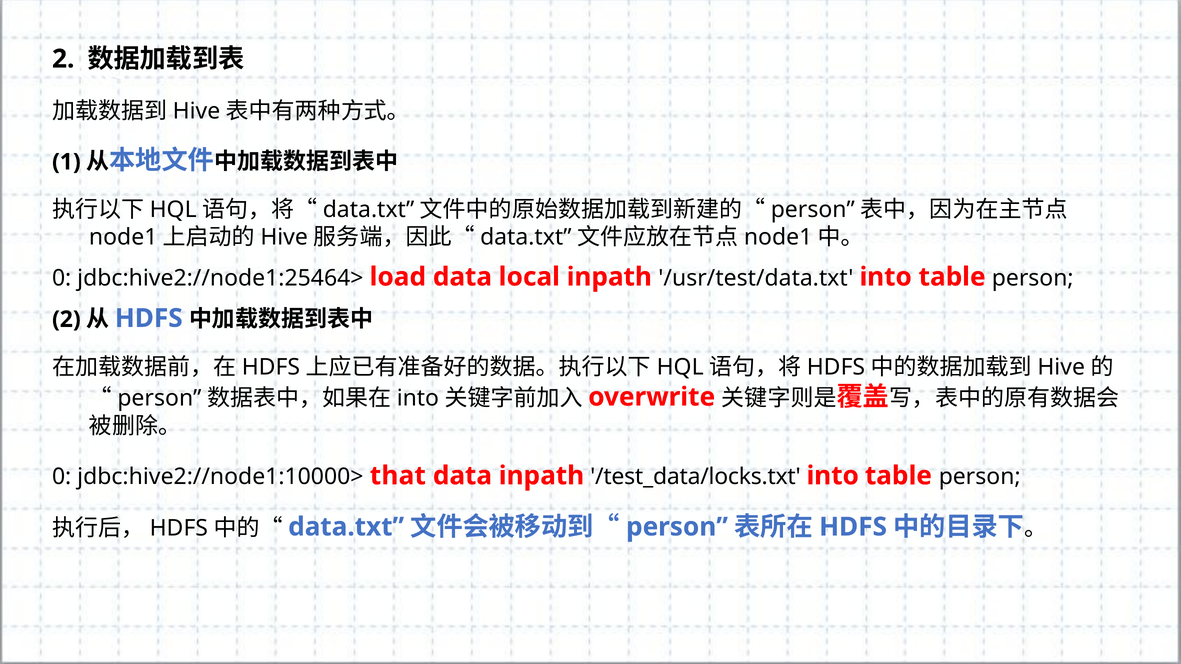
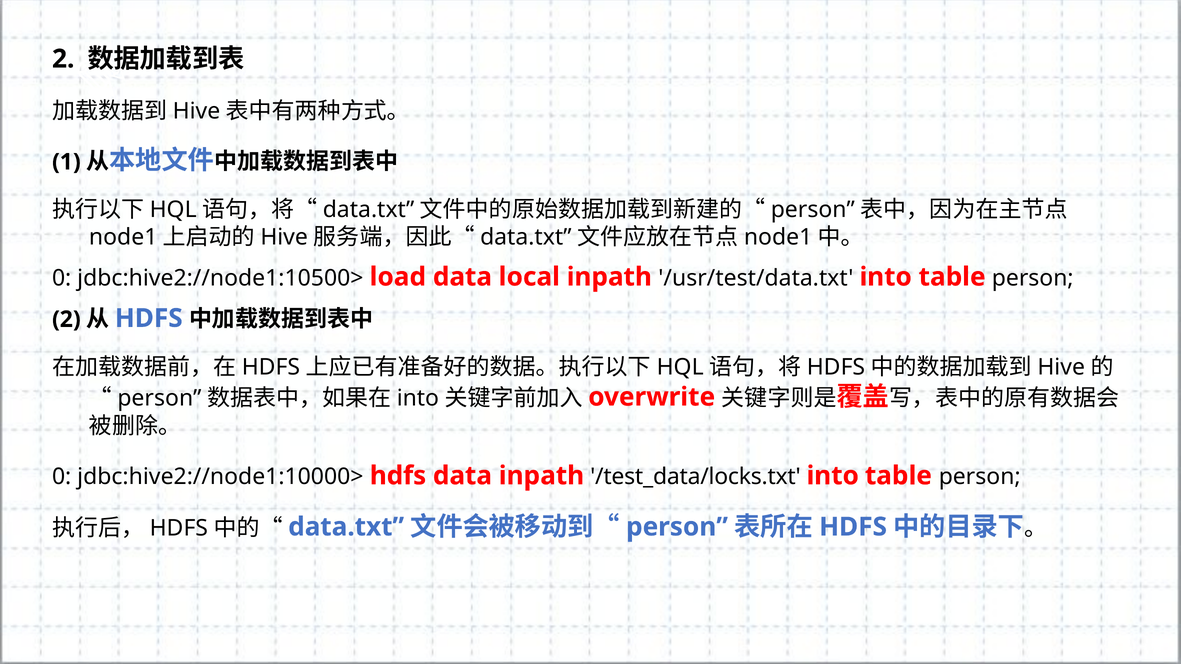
jdbc:hive2://node1:25464>: jdbc:hive2://node1:25464> -> jdbc:hive2://node1:10500>
jdbc:hive2://node1:10000> that: that -> hdfs
